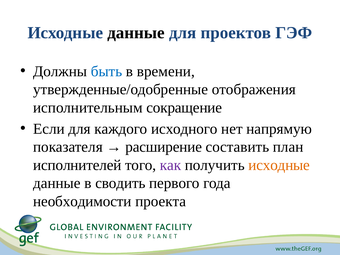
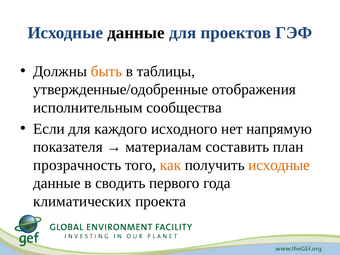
быть colour: blue -> orange
времени: времени -> таблицы
сокращение: сокращение -> сообщества
расширение: расширение -> материалам
исполнителей: исполнителей -> прозрачность
как colour: purple -> orange
необходимости: необходимости -> климатических
